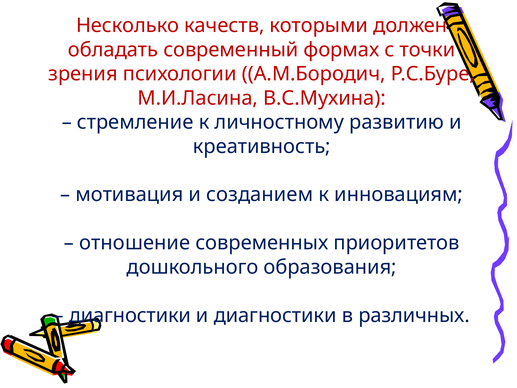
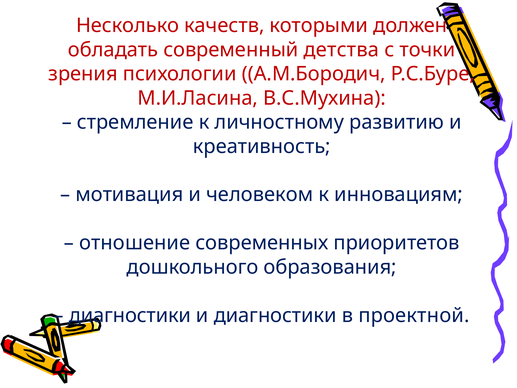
формах: формах -> детства
созданием: созданием -> человеком
различных: различных -> проектной
